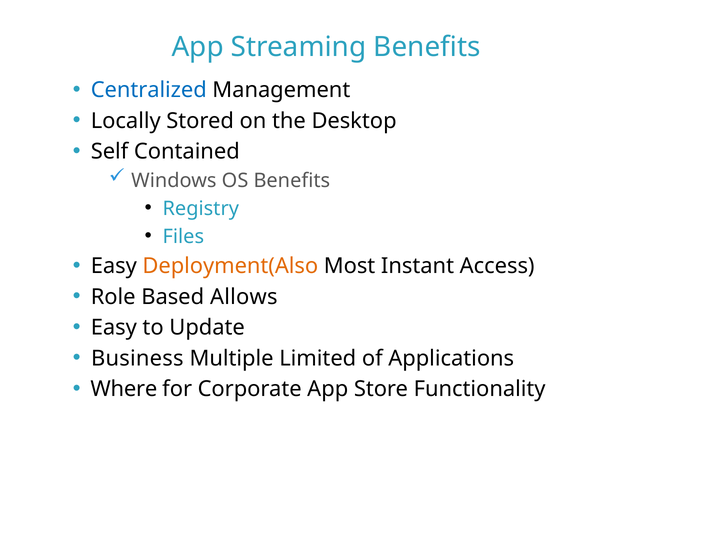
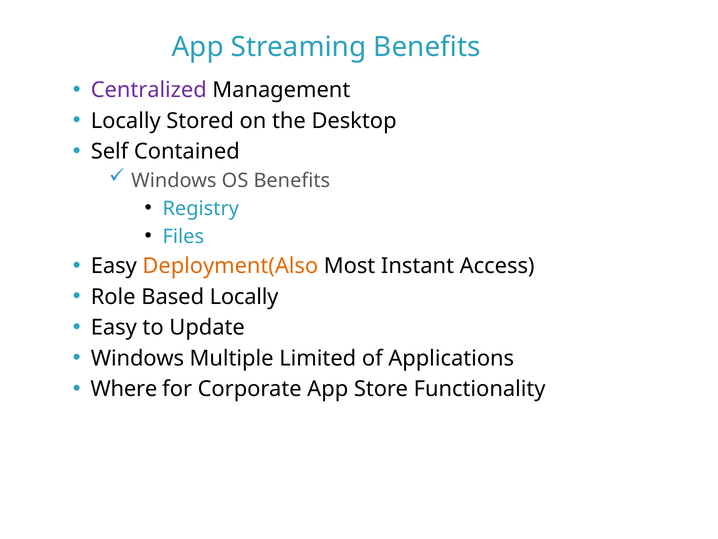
Centralized colour: blue -> purple
Based Allows: Allows -> Locally
Business at (137, 358): Business -> Windows
